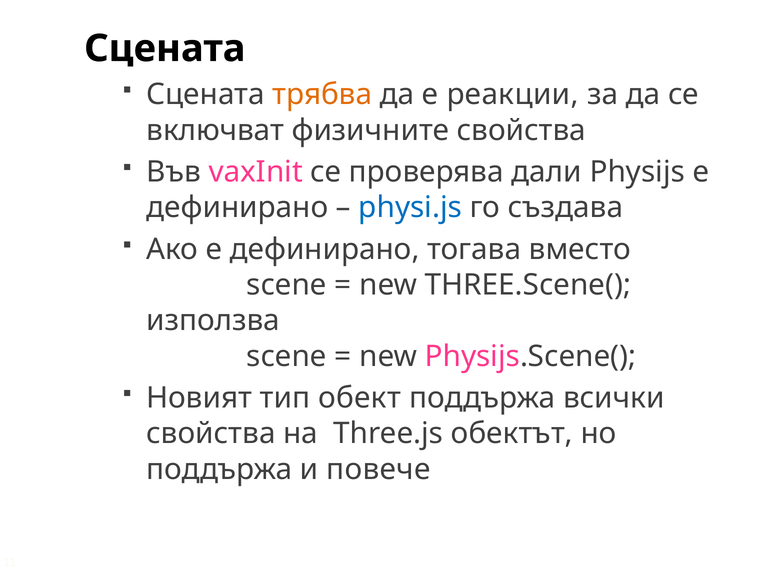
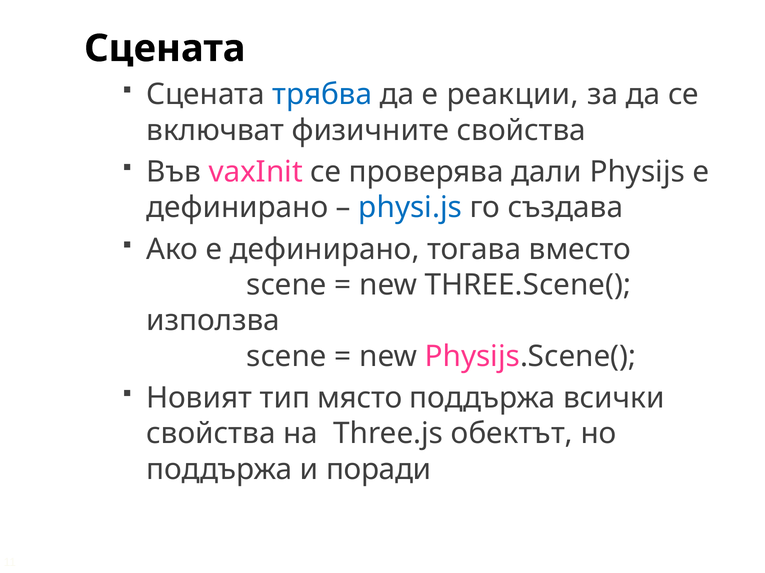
трябва colour: orange -> blue
обект: обект -> място
повече: повече -> поради
